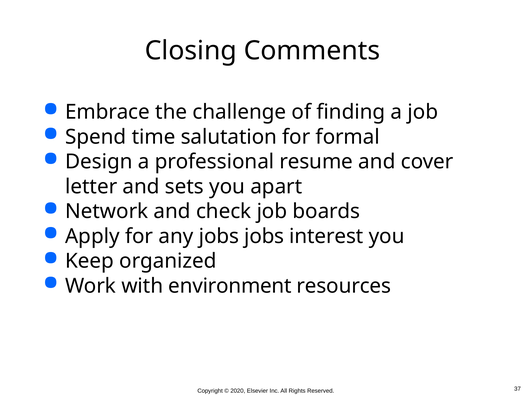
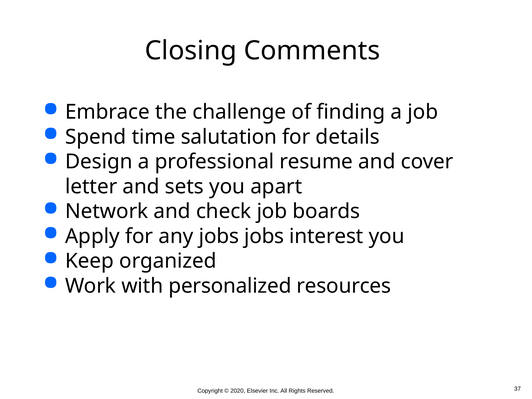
formal: formal -> details
environment: environment -> personalized
